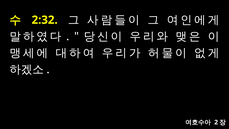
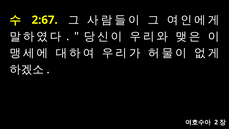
2:32: 2:32 -> 2:67
